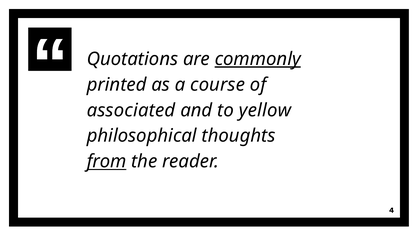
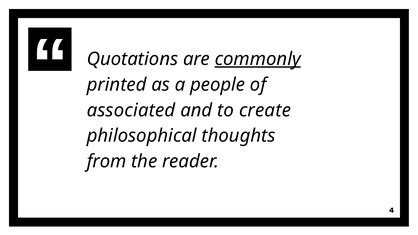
course: course -> people
yellow: yellow -> create
from underline: present -> none
